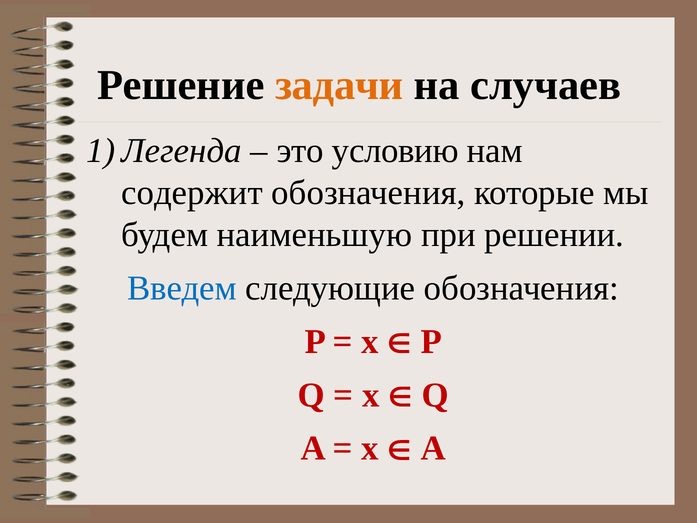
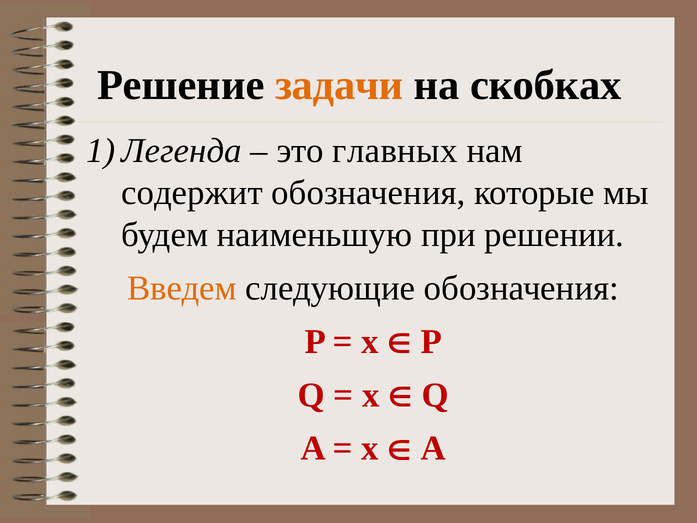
случаев: случаев -> скобках
условию: условию -> главных
Введем colour: blue -> orange
